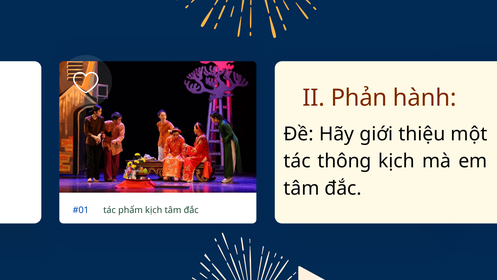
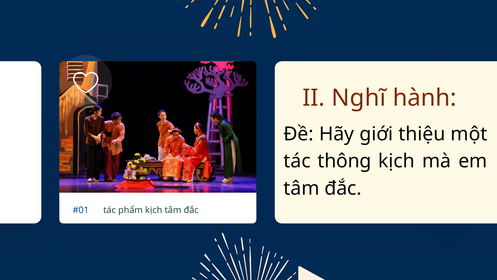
Phản: Phản -> Nghĩ
